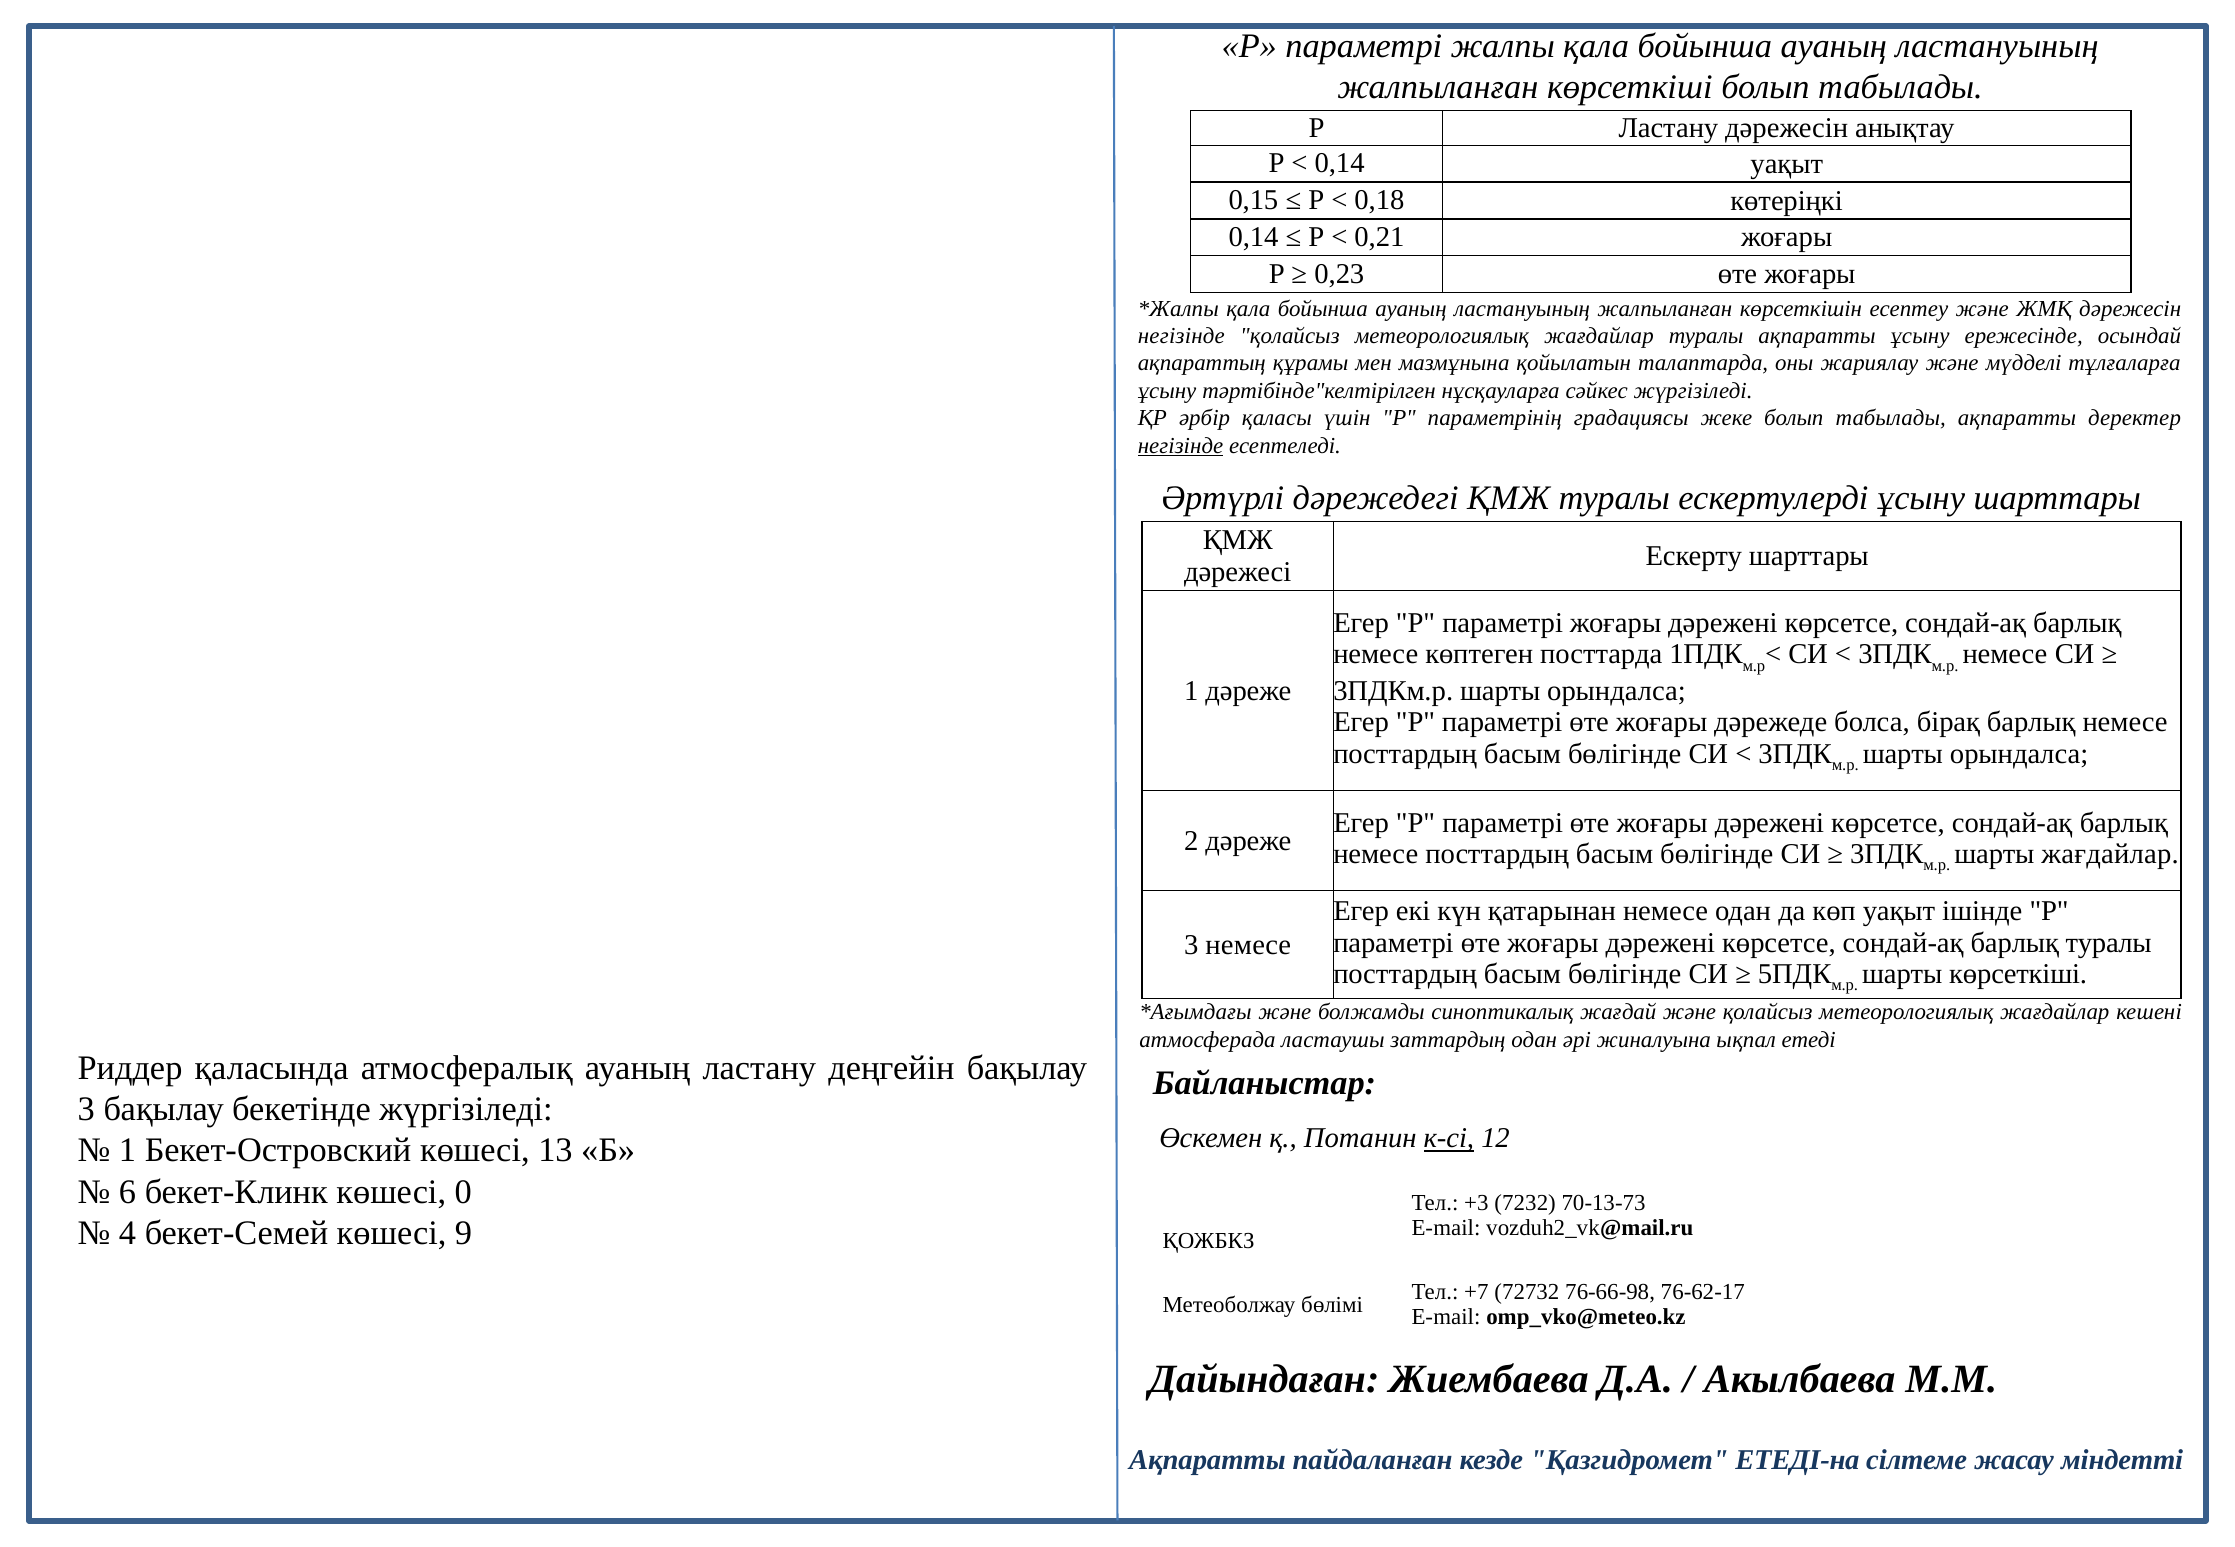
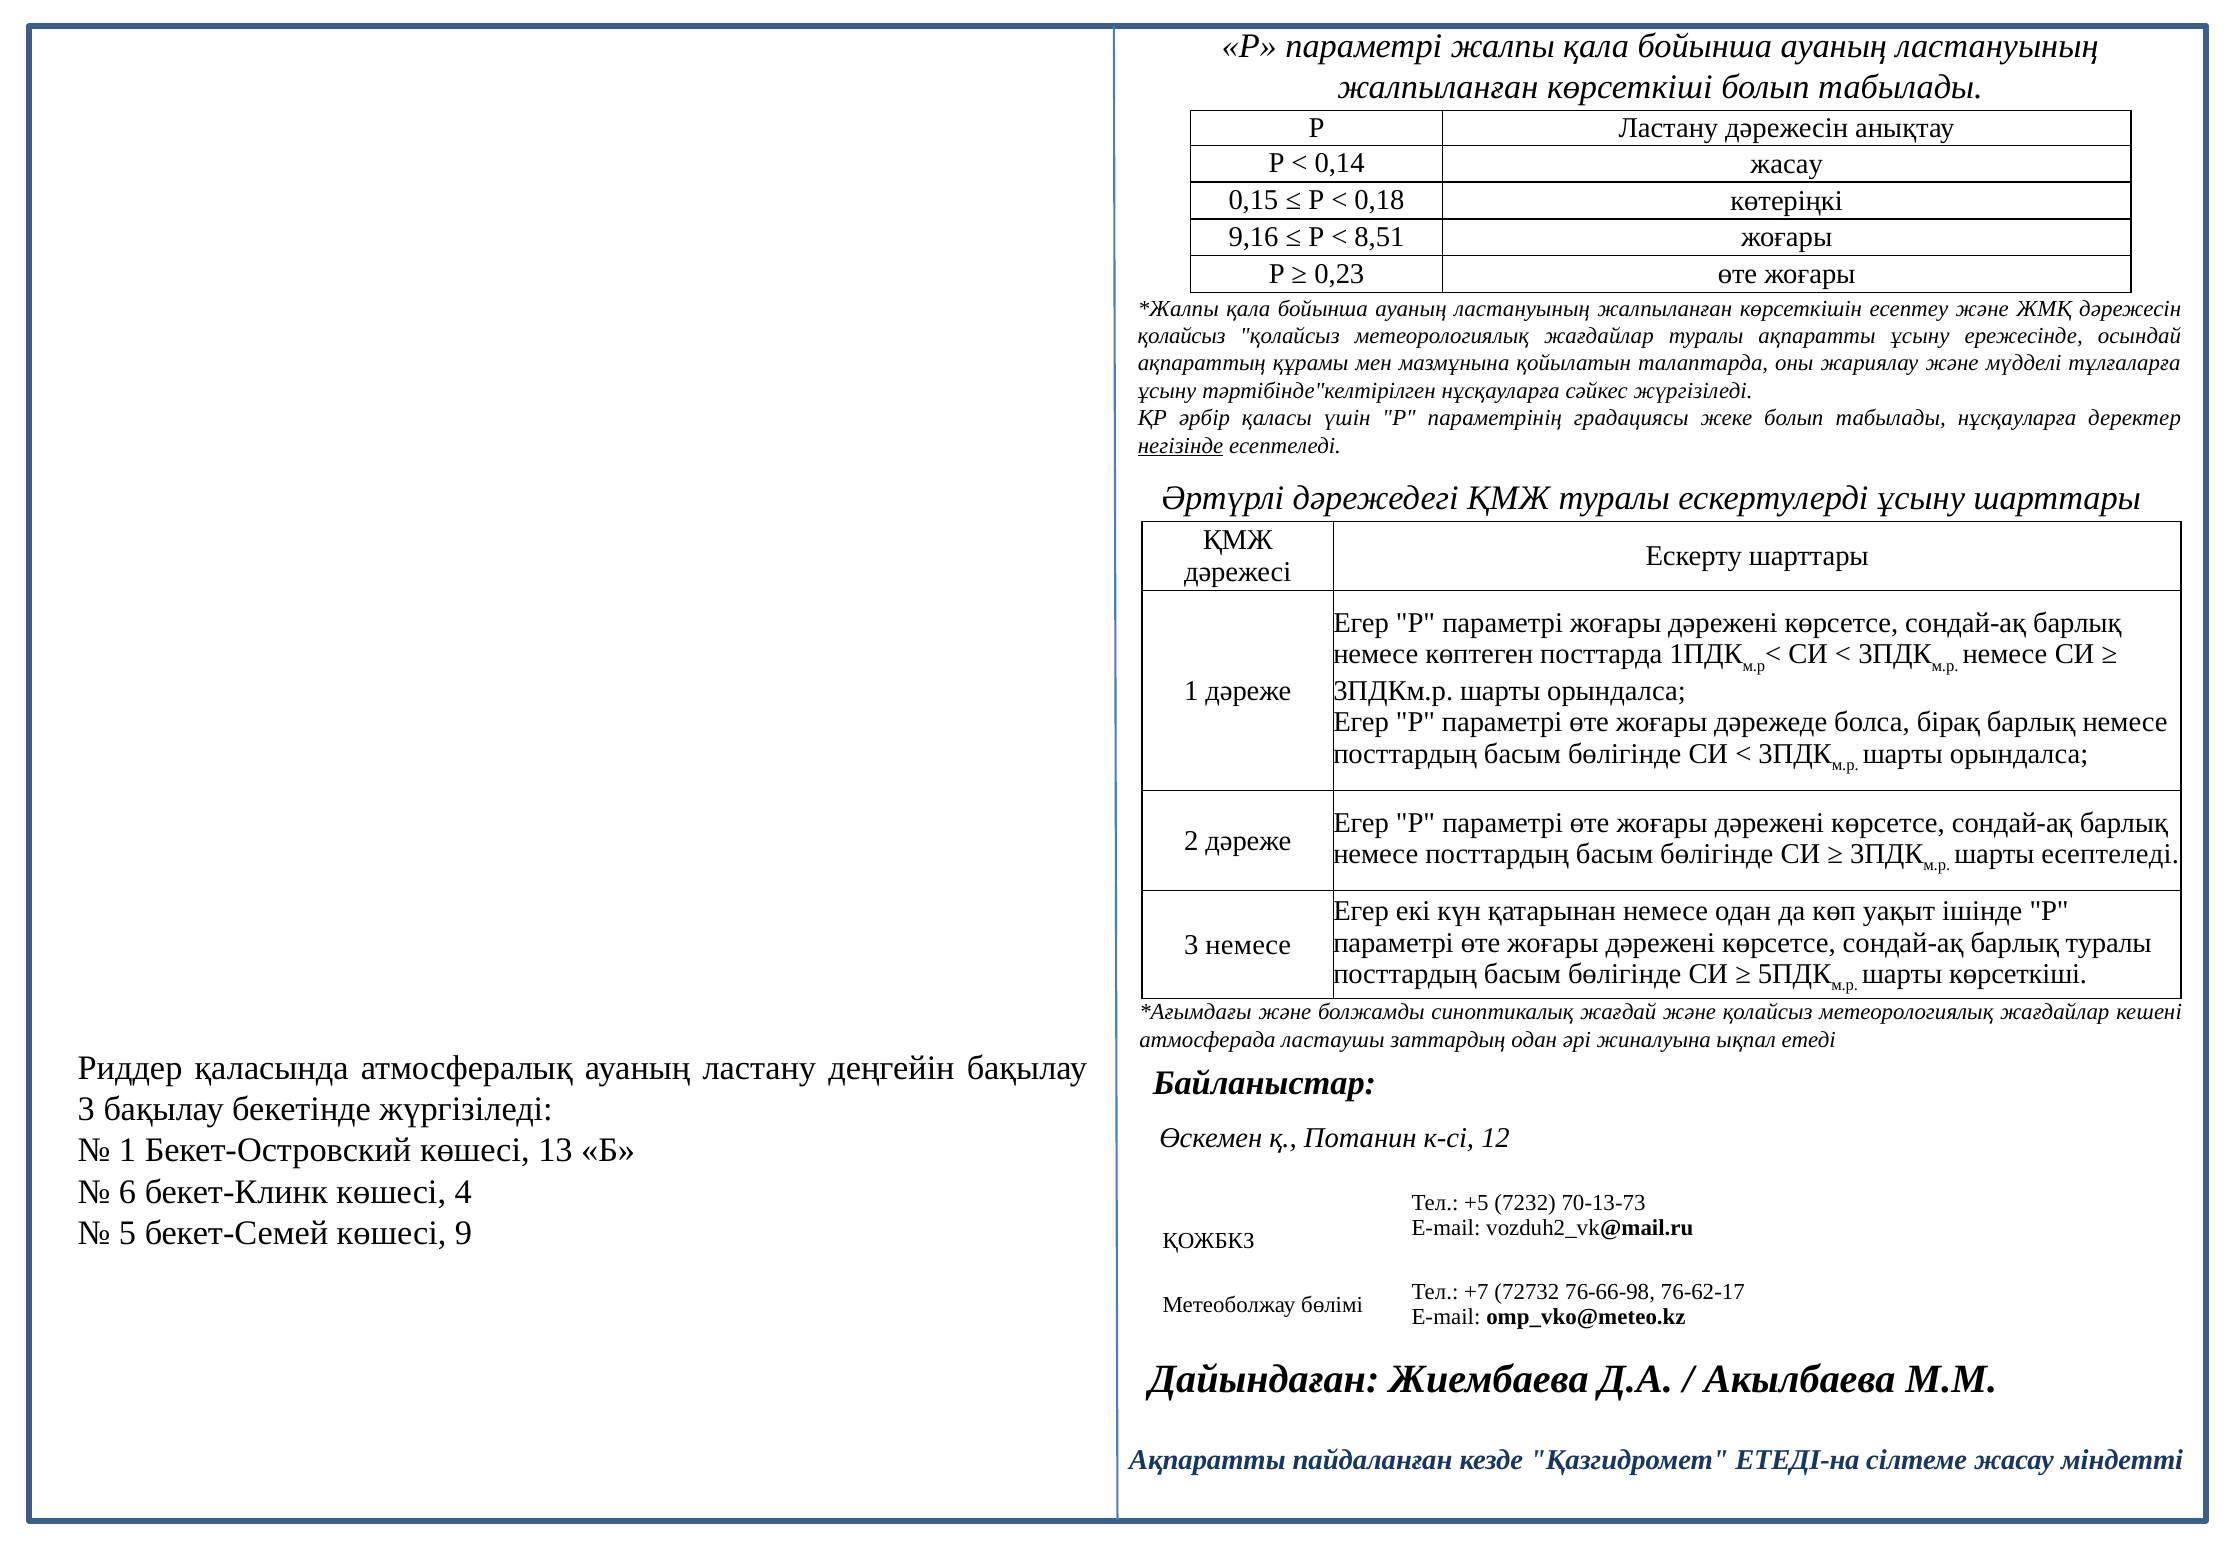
0,14 уақыт: уақыт -> жасау
0,14 at (1253, 237): 0,14 -> 9,16
0,21: 0,21 -> 8,51
негізінде at (1181, 336): негізінде -> қолайсыз
табылады ақпаратты: ақпаратты -> нұсқауларға
шарты жағдайлар: жағдайлар -> есептеледі
к-сі underline: present -> none
0: 0 -> 4
+3: +3 -> +5
4: 4 -> 5
